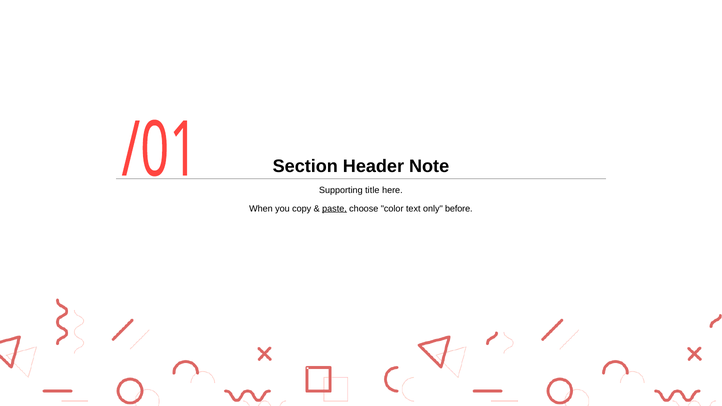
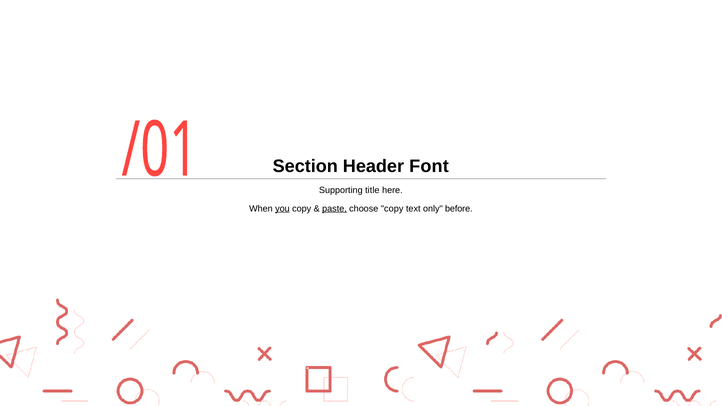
Note: Note -> Font
you underline: none -> present
choose color: color -> copy
